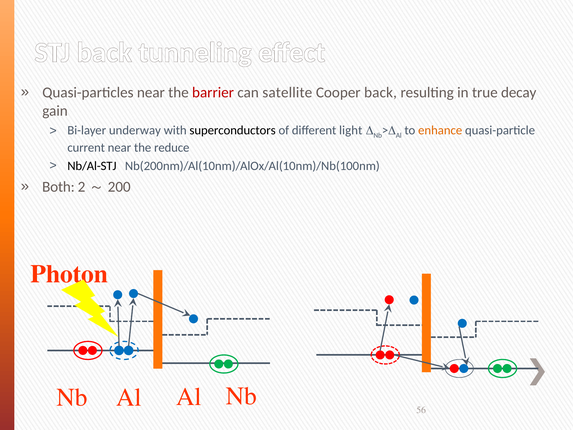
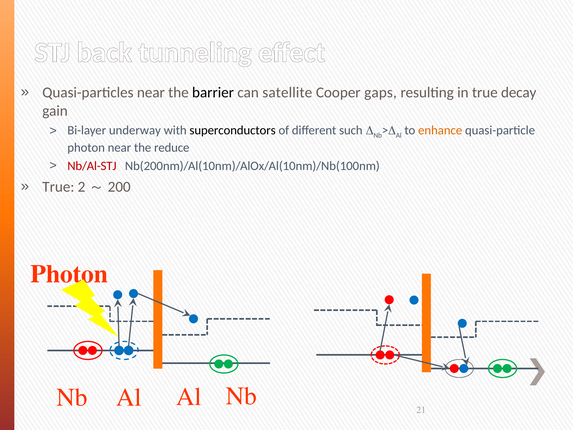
barrier colour: red -> black
Cooper back: back -> gaps
light: light -> such
current at (86, 148): current -> photon
Nb/Al-STJ colour: black -> red
Both at (58, 187): Both -> True
56: 56 -> 21
